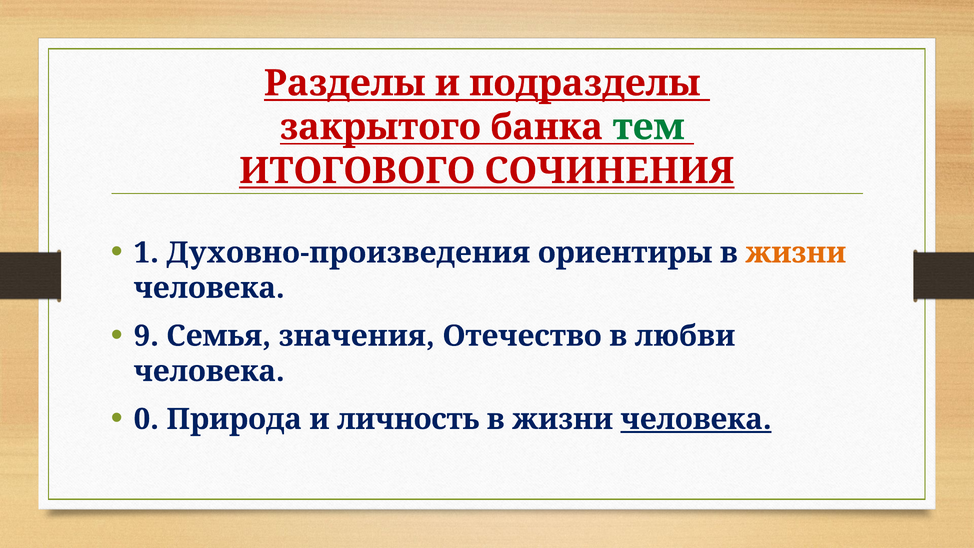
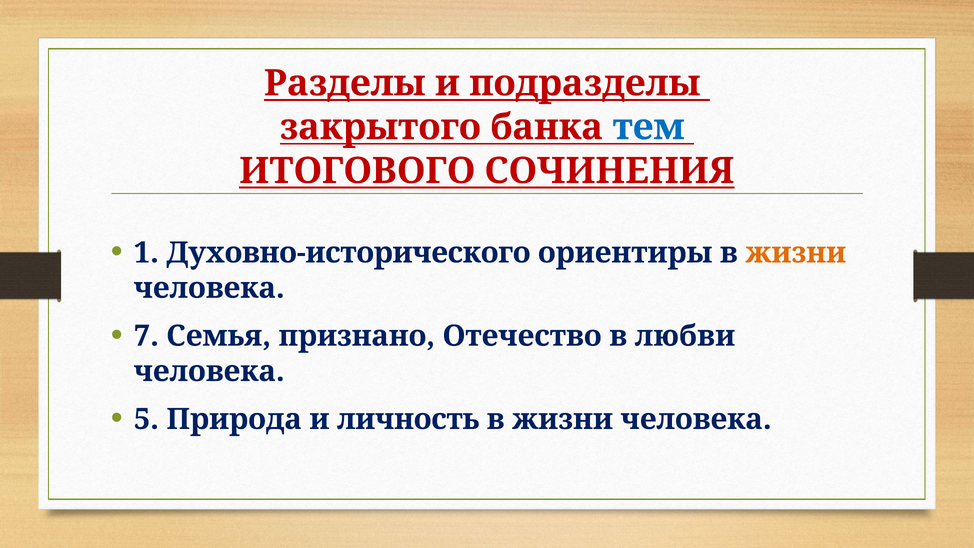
тем colour: green -> blue
Духовно-произведения: Духовно-произведения -> Духовно-исторического
9: 9 -> 7
значения: значения -> признано
0: 0 -> 5
человека at (696, 419) underline: present -> none
